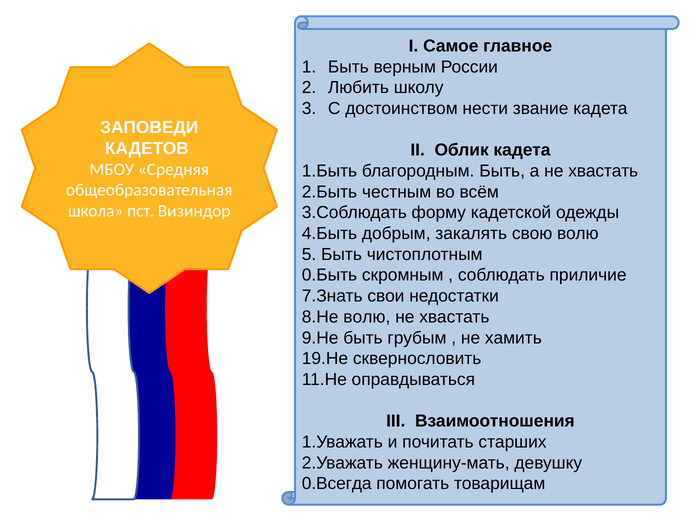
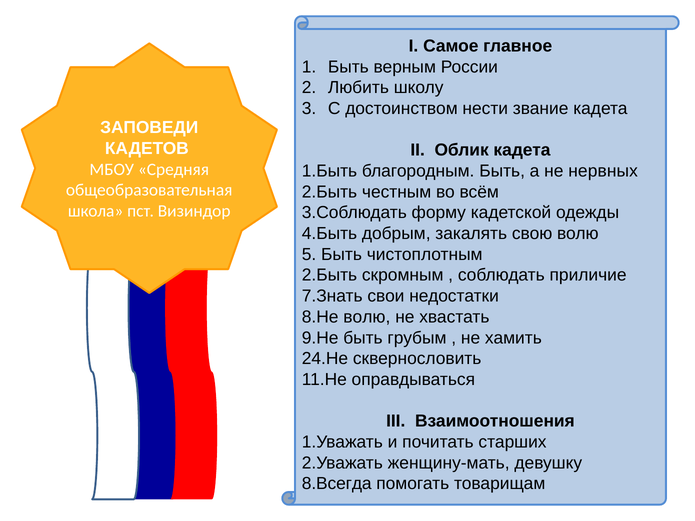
а не хвастать: хвастать -> нервных
0.Быть at (329, 275): 0.Быть -> 2.Быть
19.Не: 19.Не -> 24.Не
0.Всегда: 0.Всегда -> 8.Всегда
